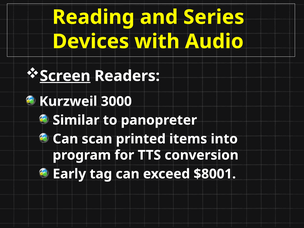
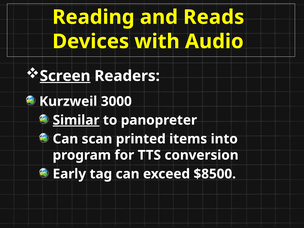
Series: Series -> Reads
Similar underline: none -> present
$8001: $8001 -> $8500
